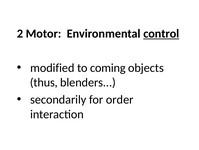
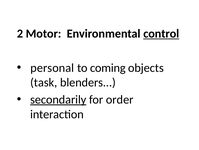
modified: modified -> personal
thus: thus -> task
secondarily underline: none -> present
